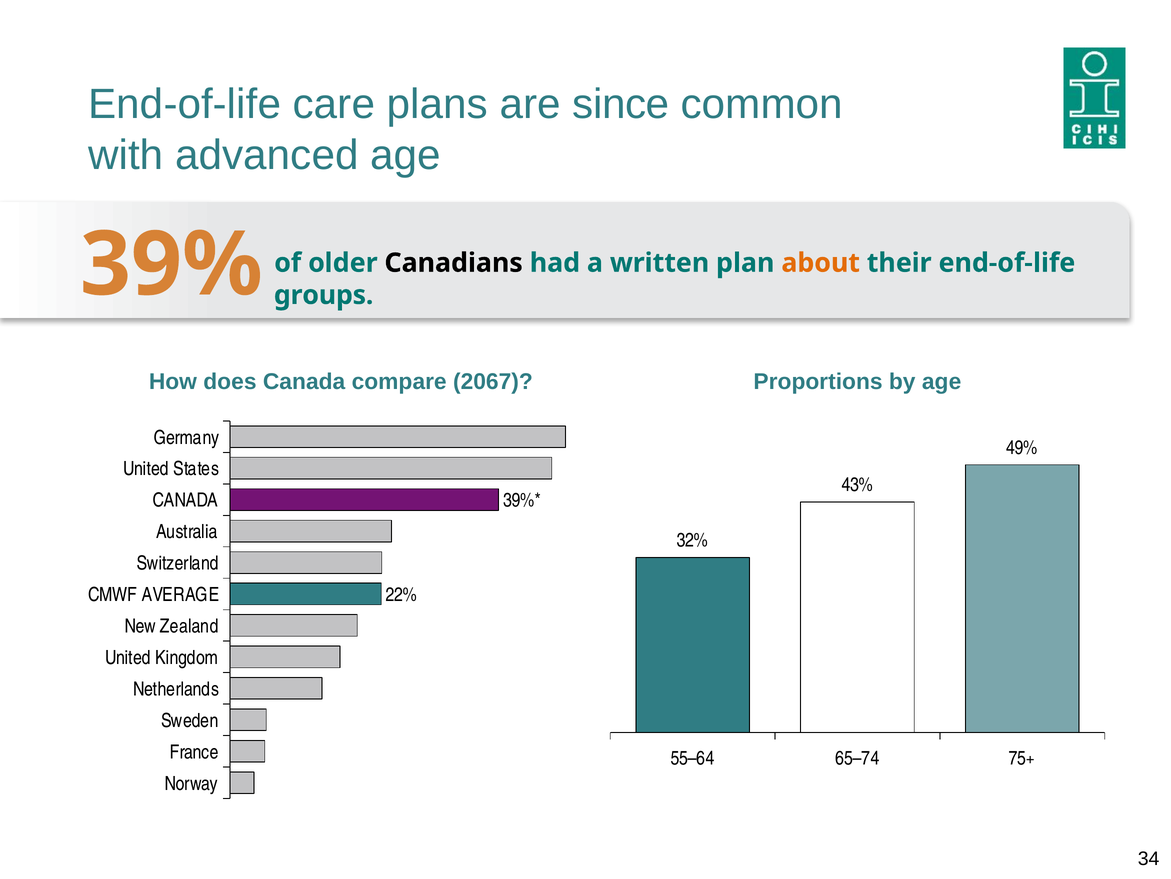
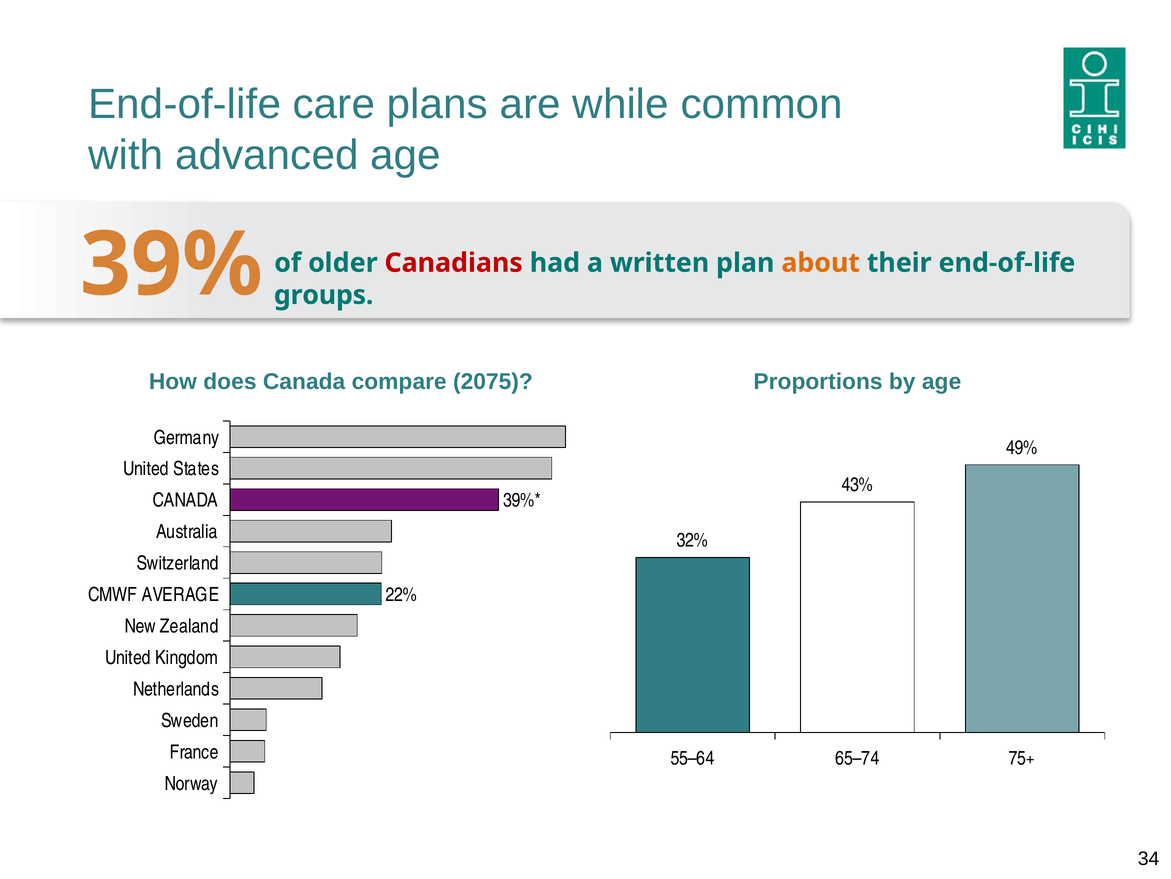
since: since -> while
Canadians colour: black -> red
2067: 2067 -> 2075
